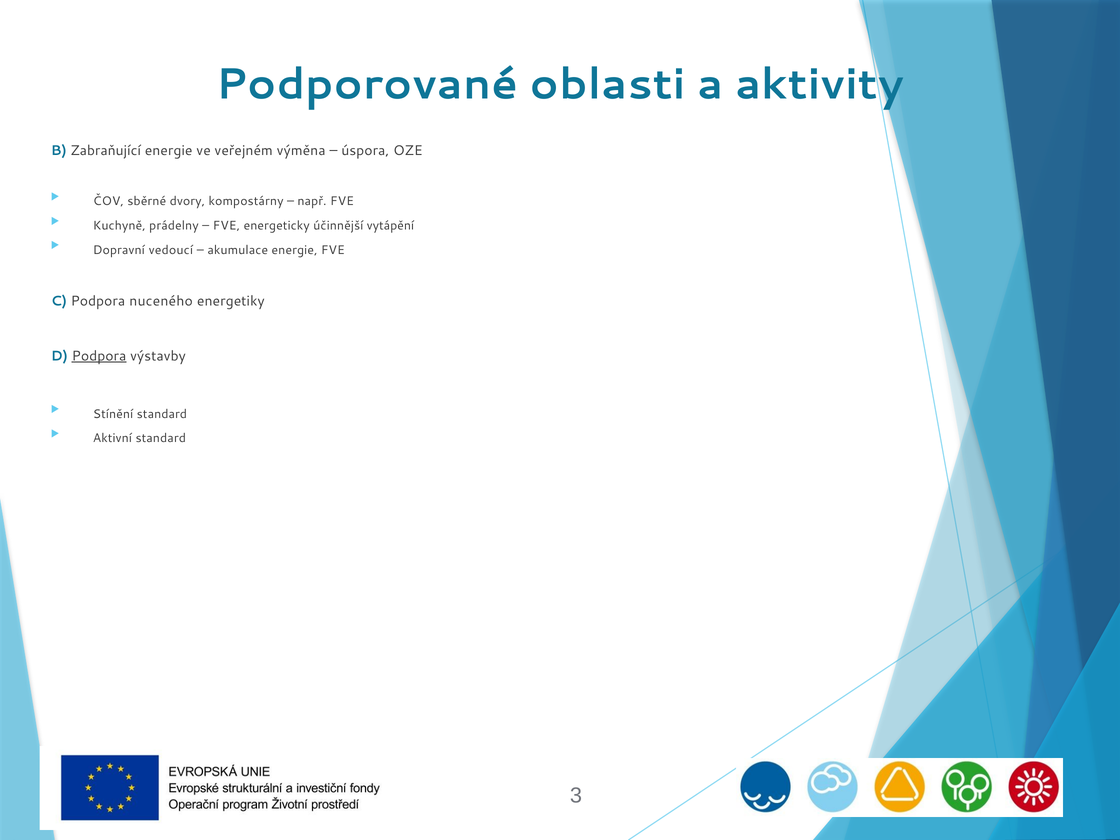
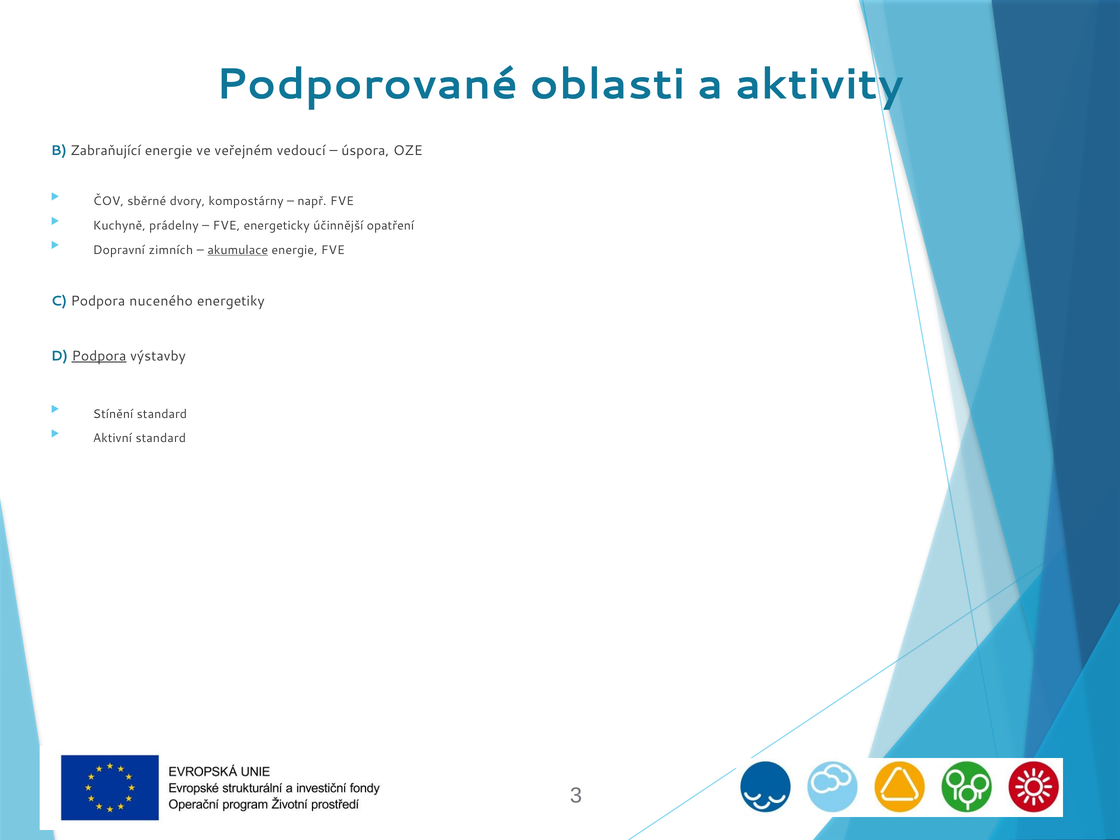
výměna: výměna -> vedoucí
vytápění: vytápění -> opatření
vedoucí: vedoucí -> zimních
akumulace underline: none -> present
